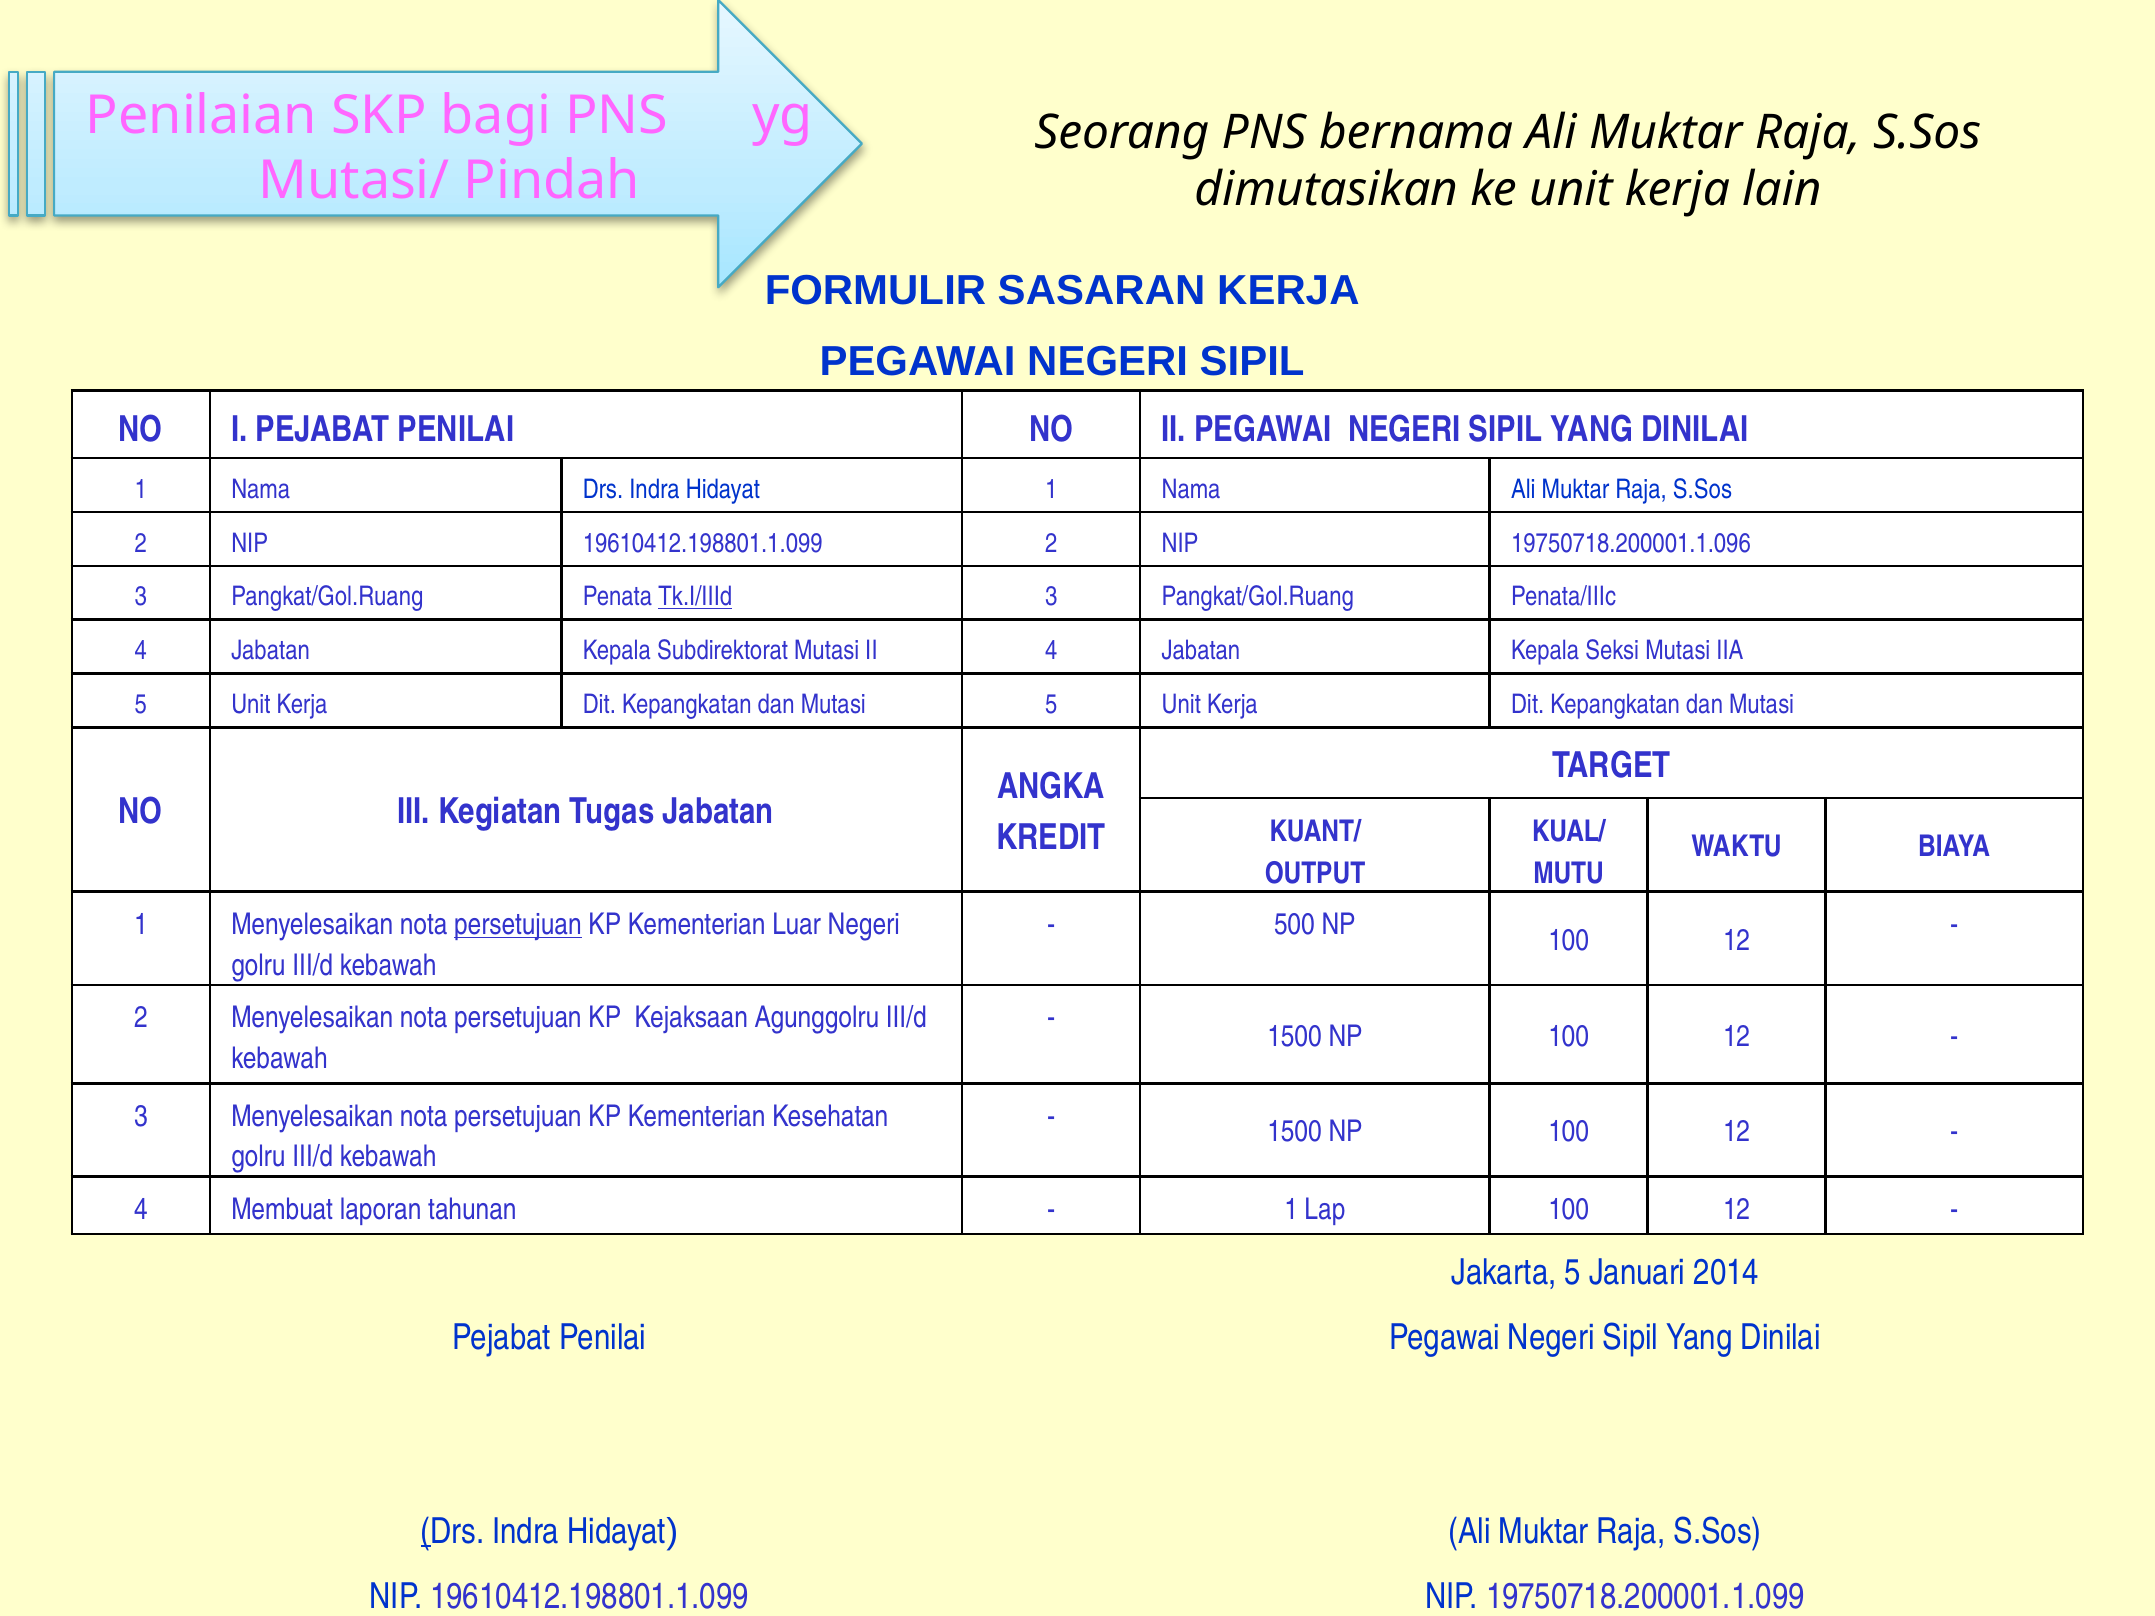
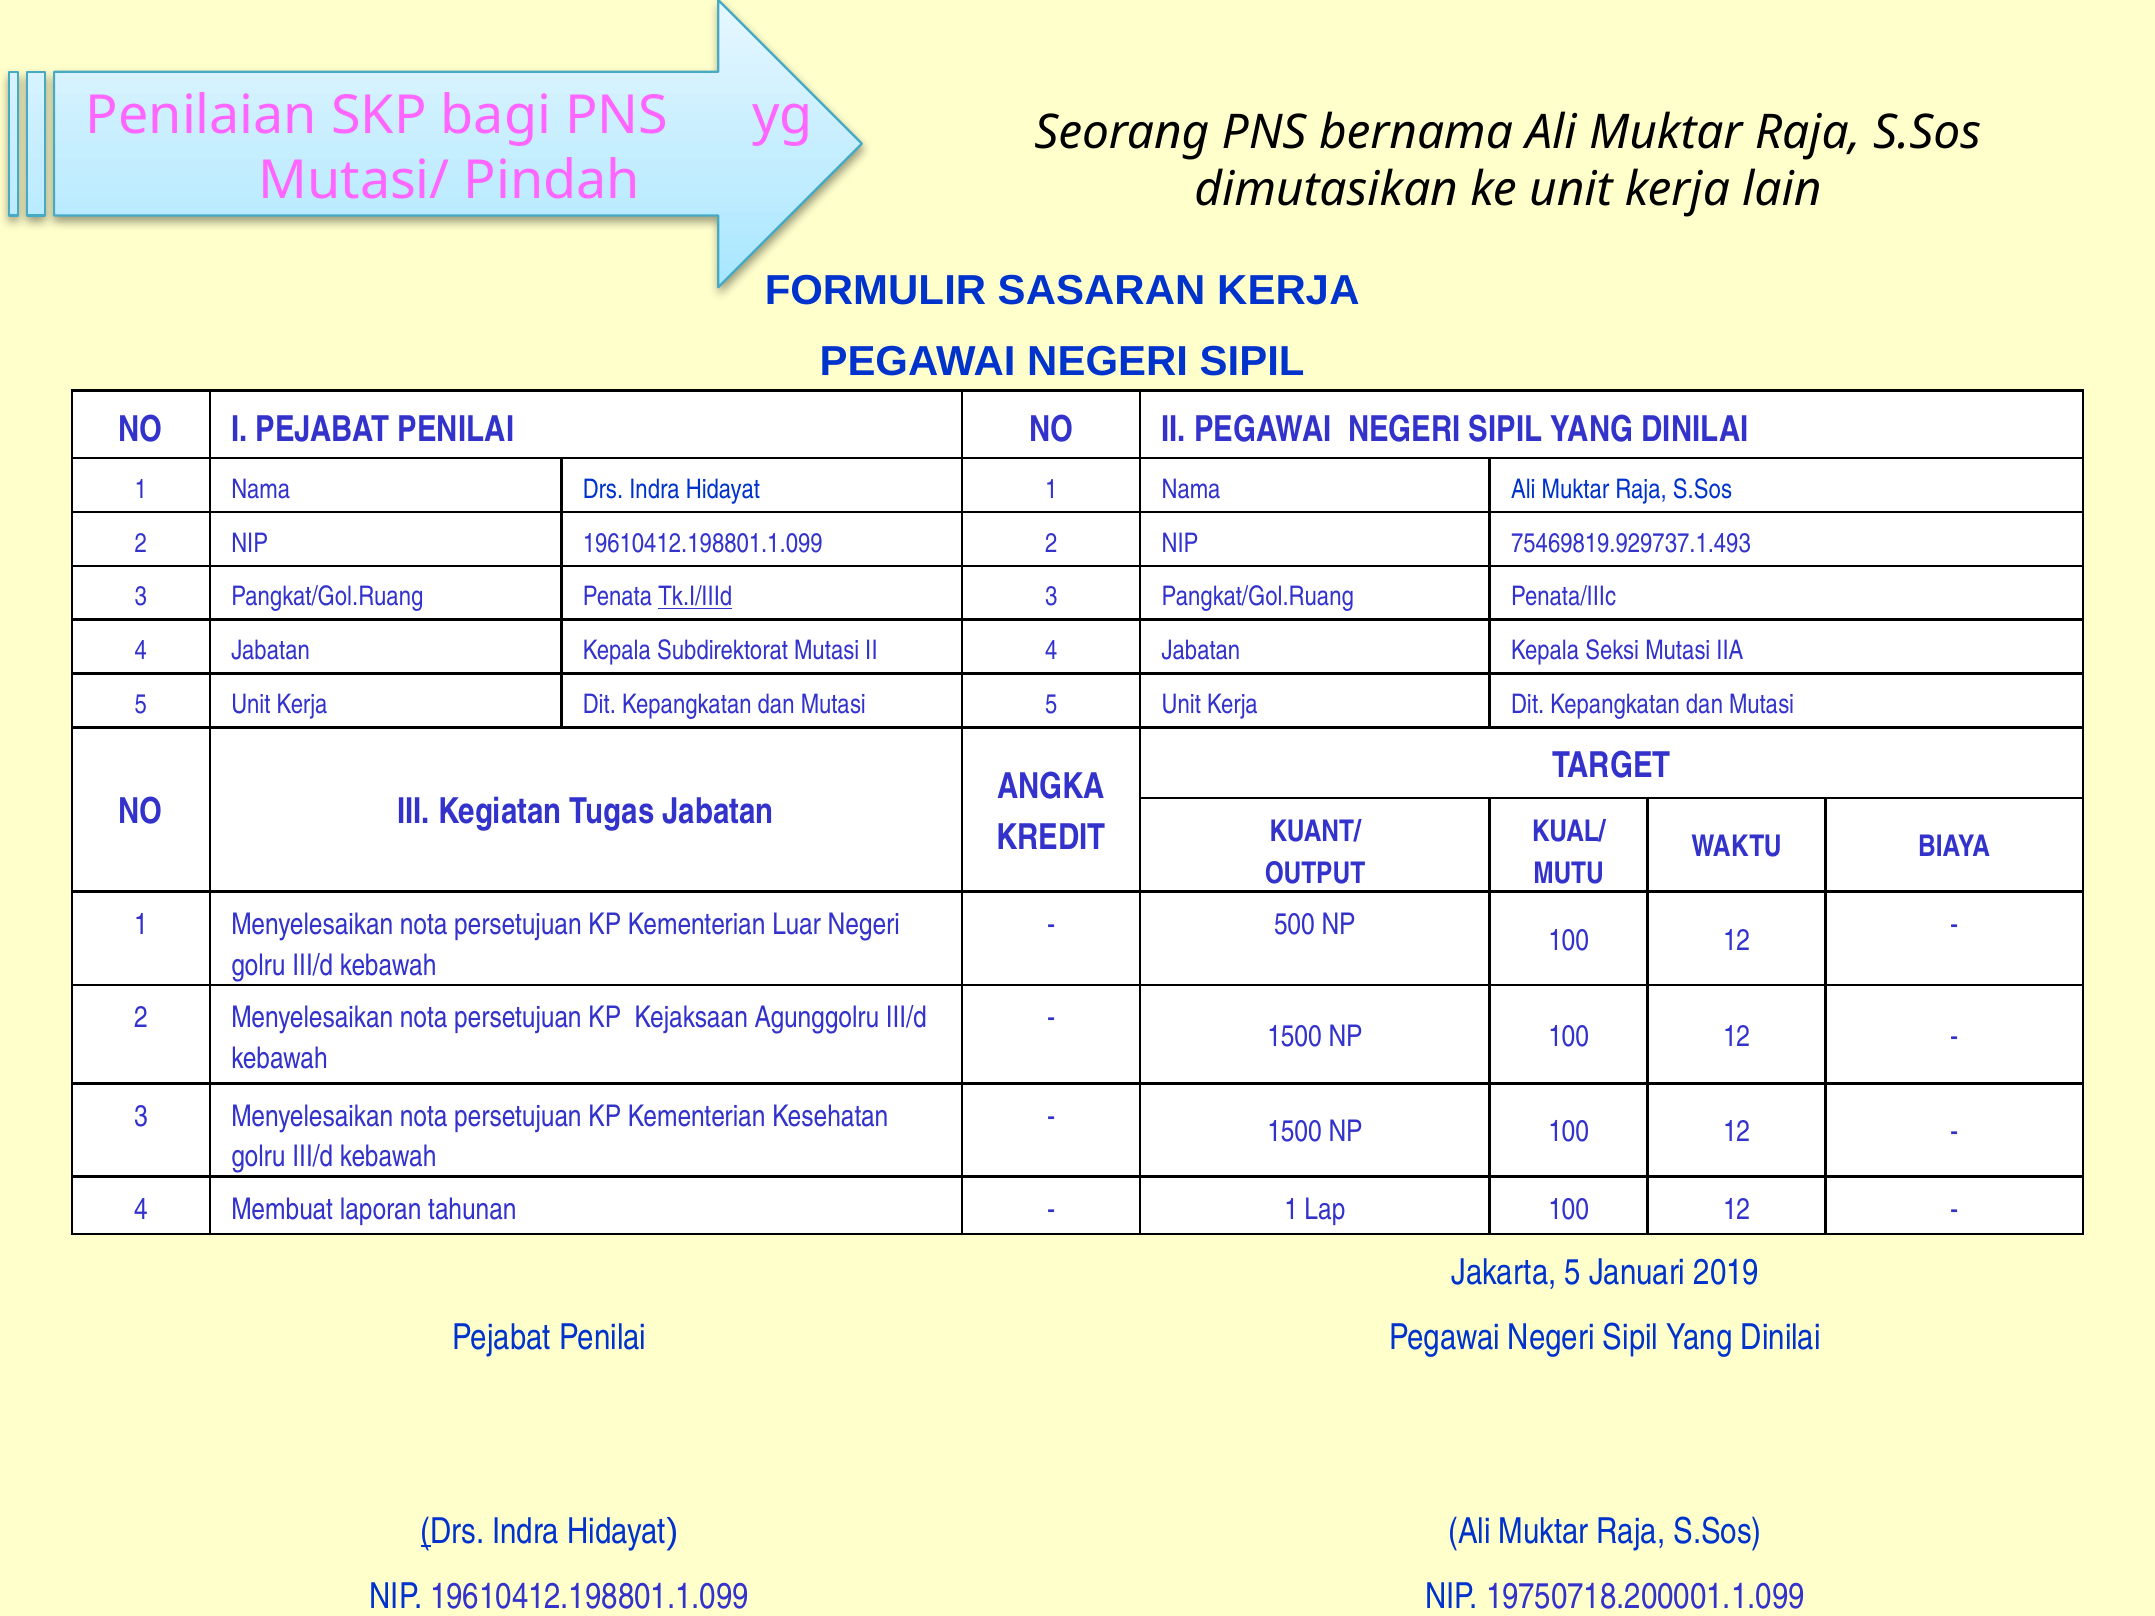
19750718.200001.1.096: 19750718.200001.1.096 -> 75469819.929737.1.493
persetujuan at (518, 925) underline: present -> none
2014: 2014 -> 2019
